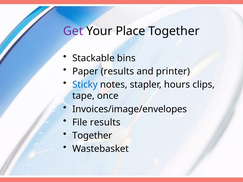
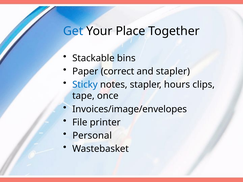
Get colour: purple -> blue
Paper results: results -> correct
and printer: printer -> stapler
File results: results -> printer
Together at (92, 136): Together -> Personal
